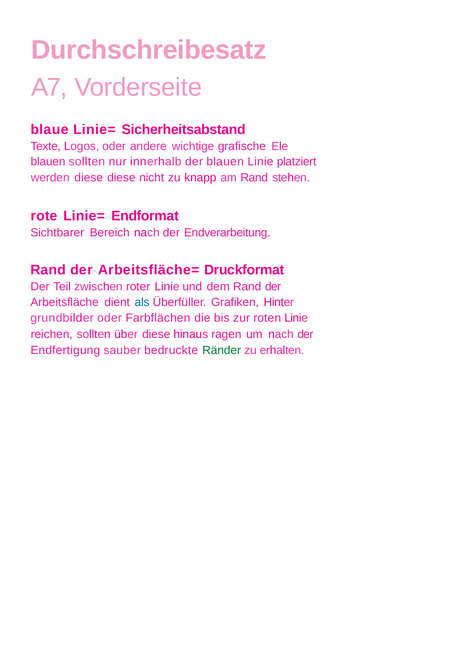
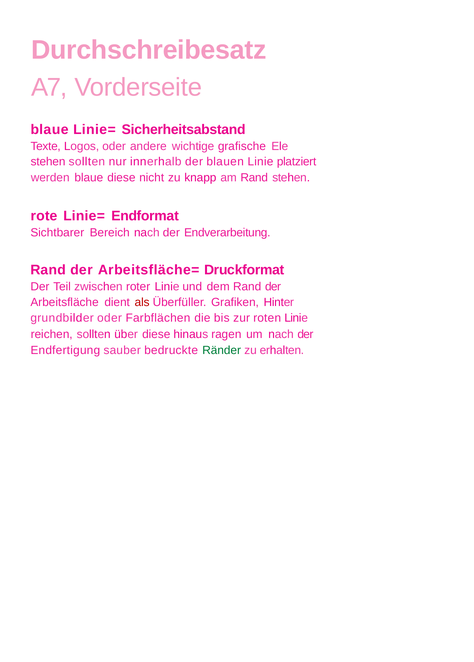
blauen at (48, 162): blauen -> stehen
werden diese: diese -> blaue
als colour: blue -> red
